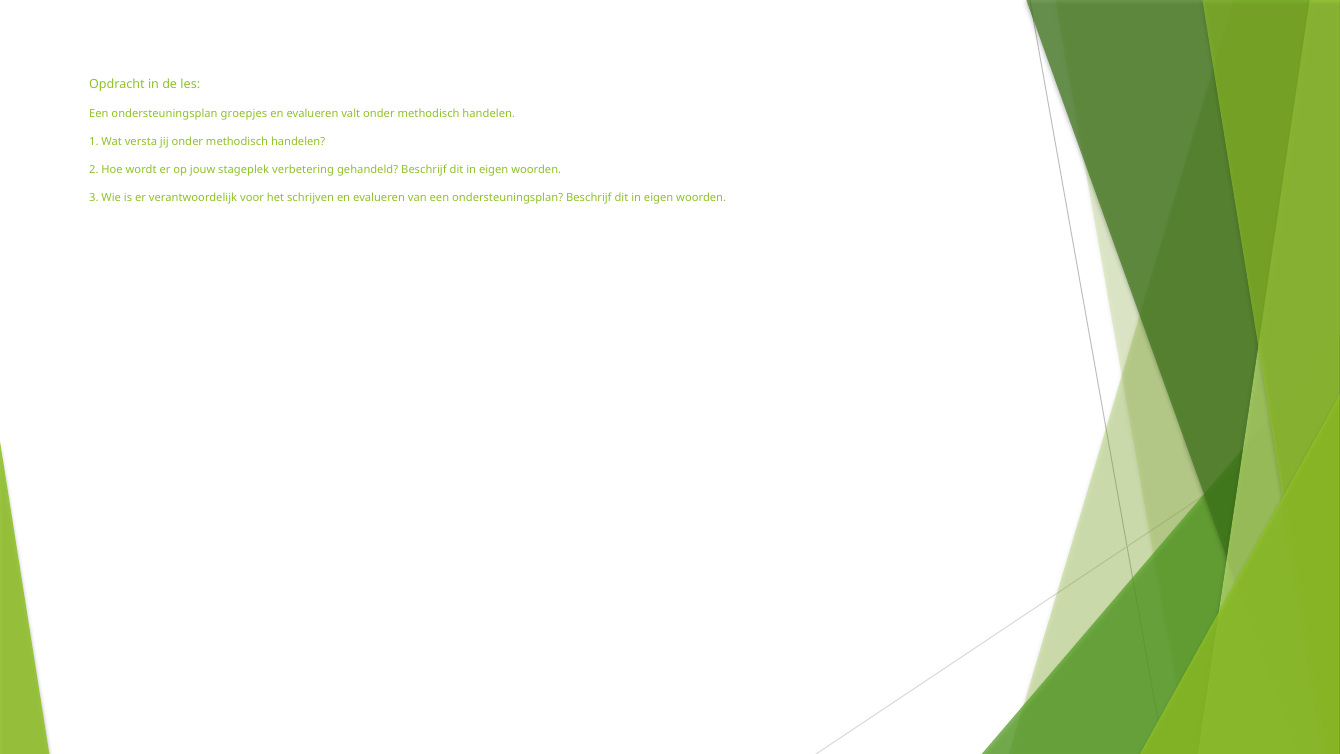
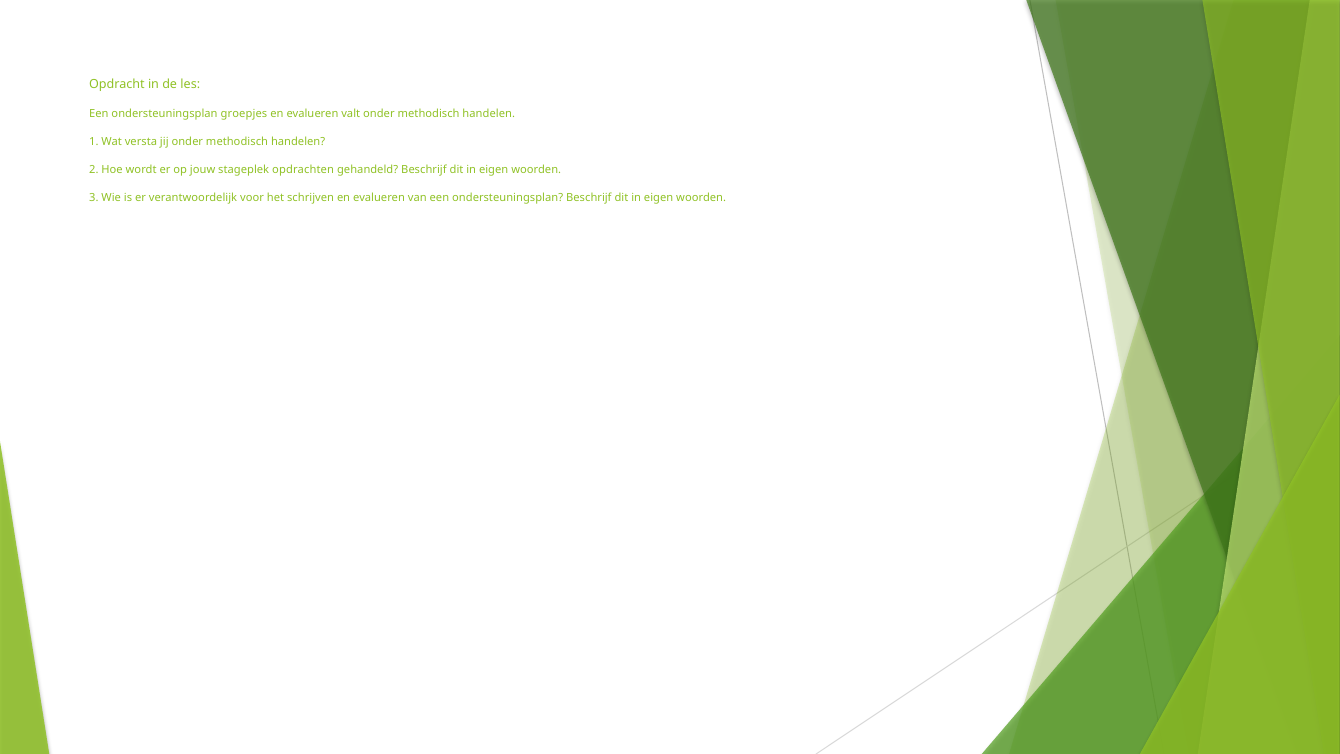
verbetering: verbetering -> opdrachten
